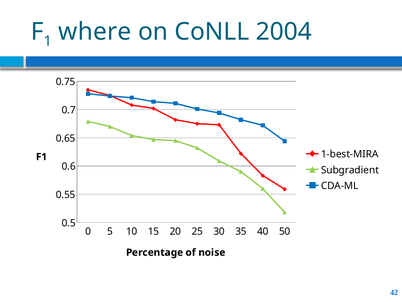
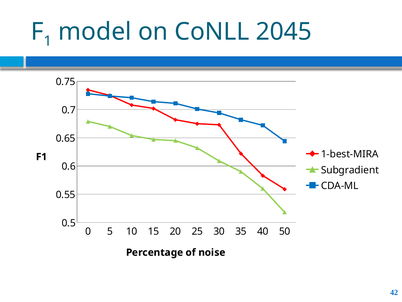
where: where -> model
2004: 2004 -> 2045
